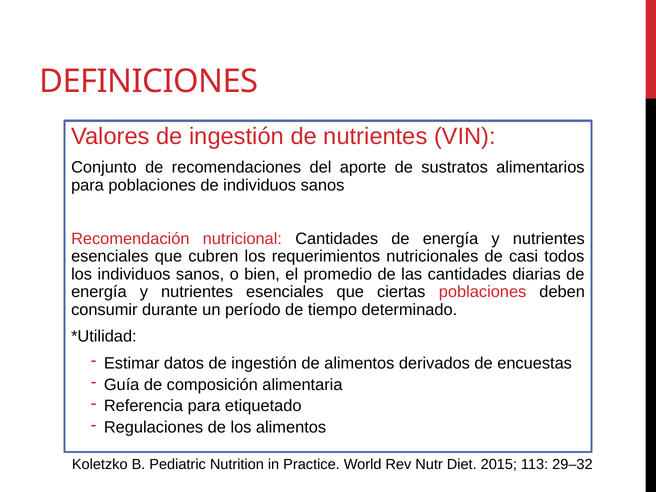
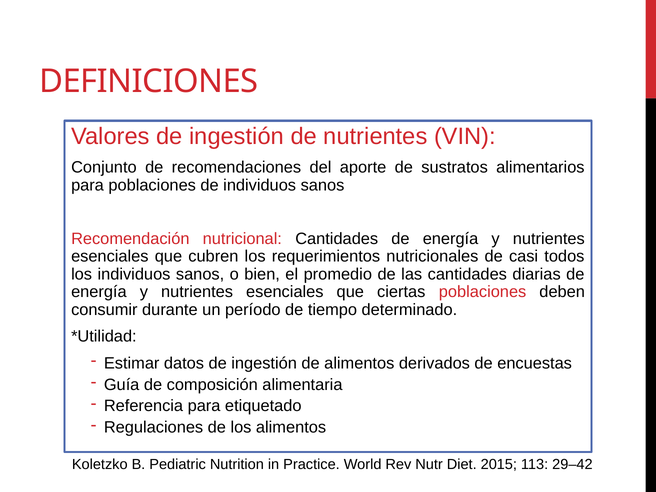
29–32: 29–32 -> 29–42
